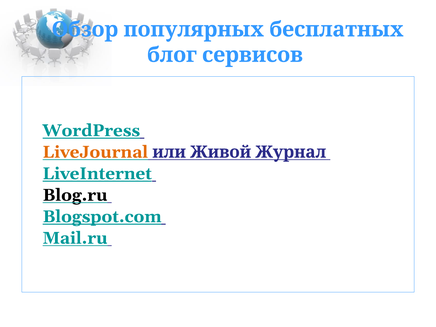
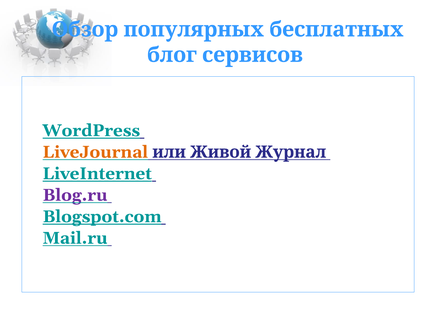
Blog.ru colour: black -> purple
